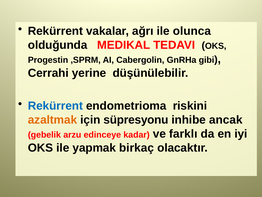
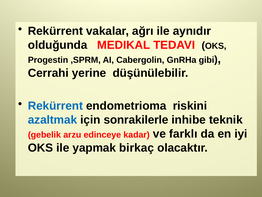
olunca: olunca -> aynıdır
azaltmak colour: orange -> blue
süpresyonu: süpresyonu -> sonrakilerle
ancak: ancak -> teknik
